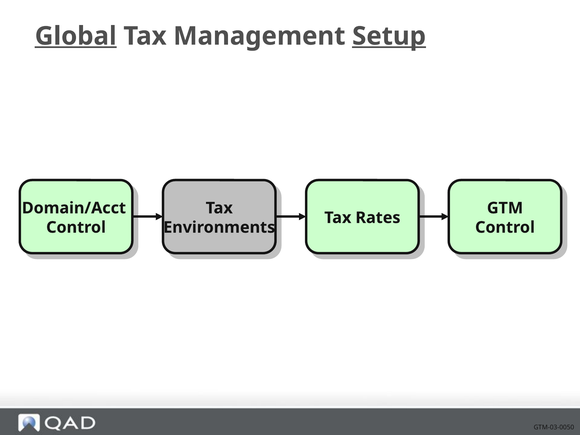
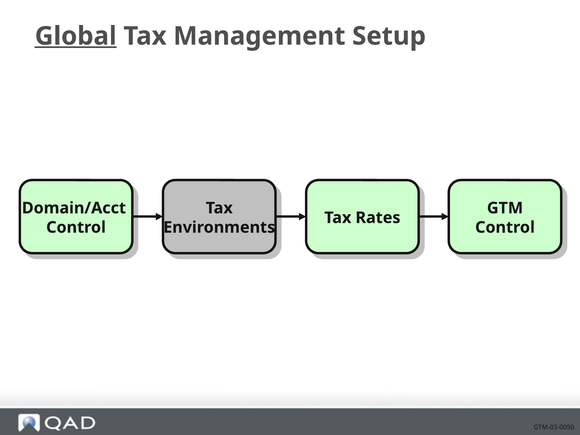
Setup underline: present -> none
